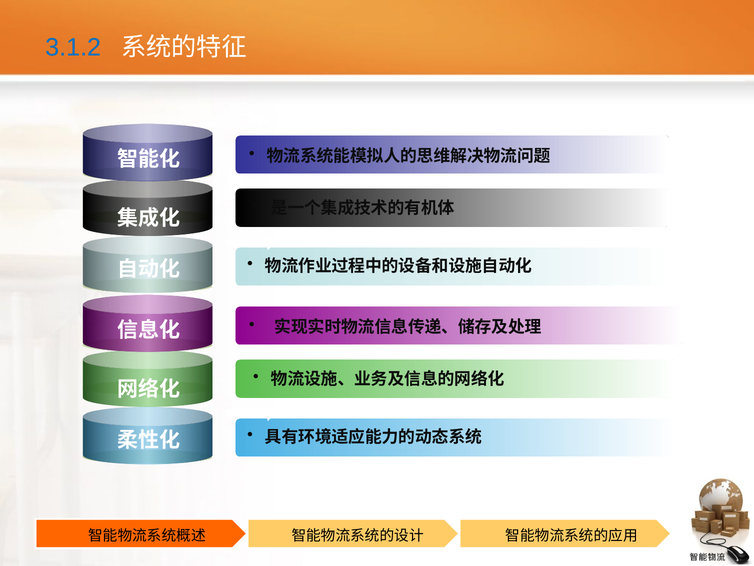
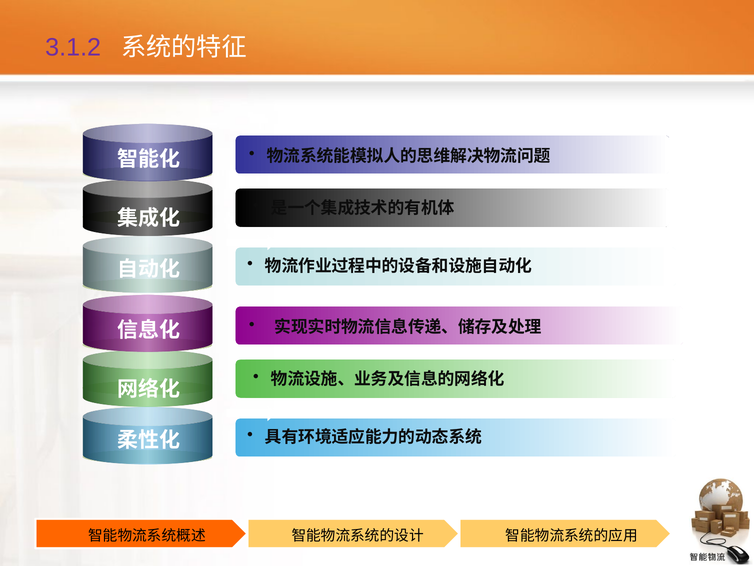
3.1.2 colour: blue -> purple
